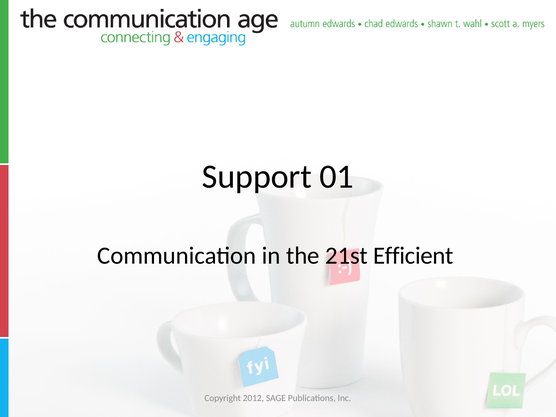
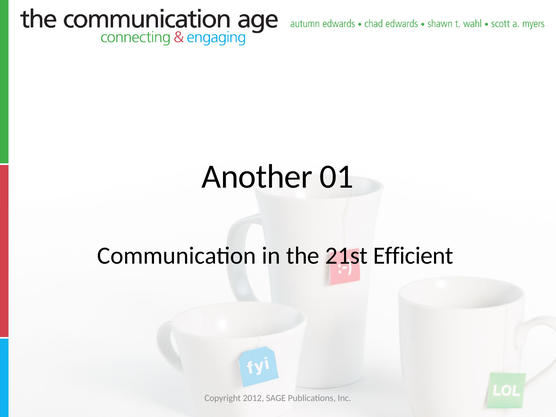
Support: Support -> Another
